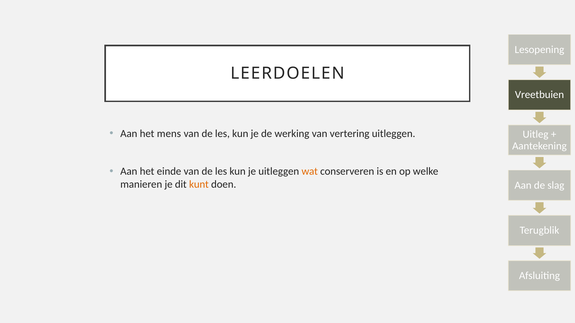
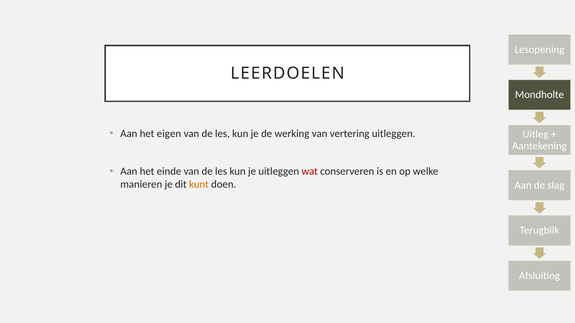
Vreetbuien: Vreetbuien -> Mondholte
mens: mens -> eigen
wat colour: orange -> red
